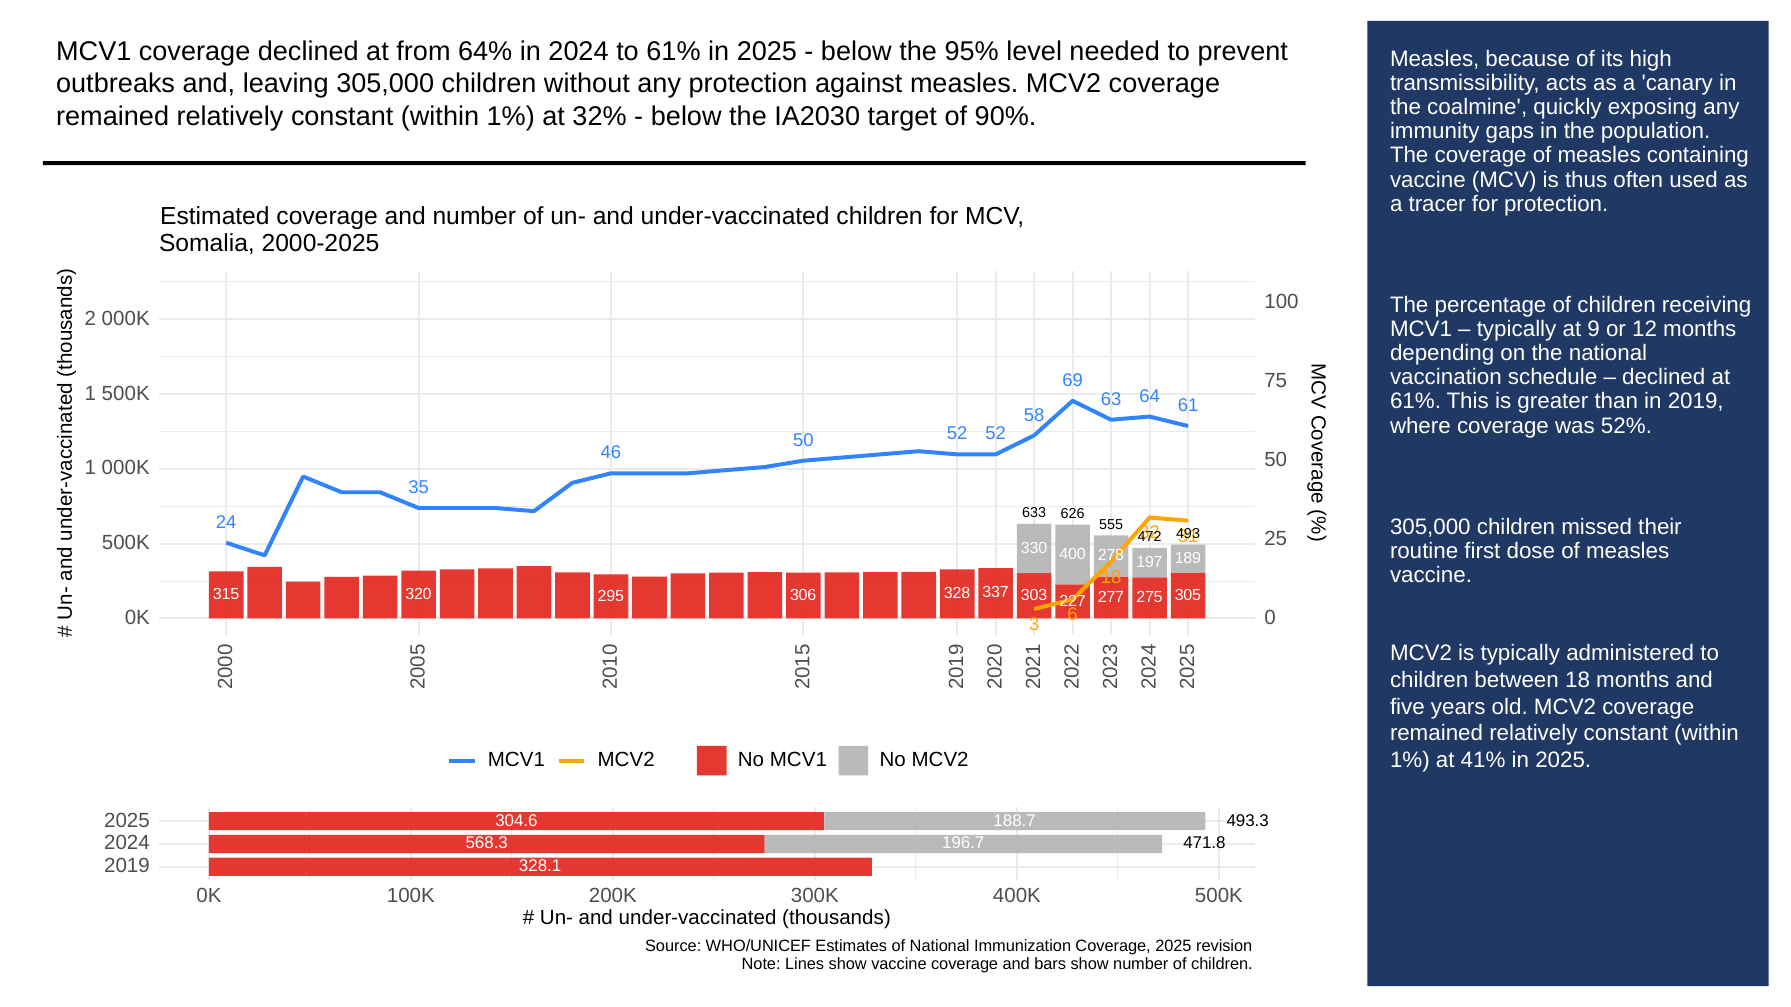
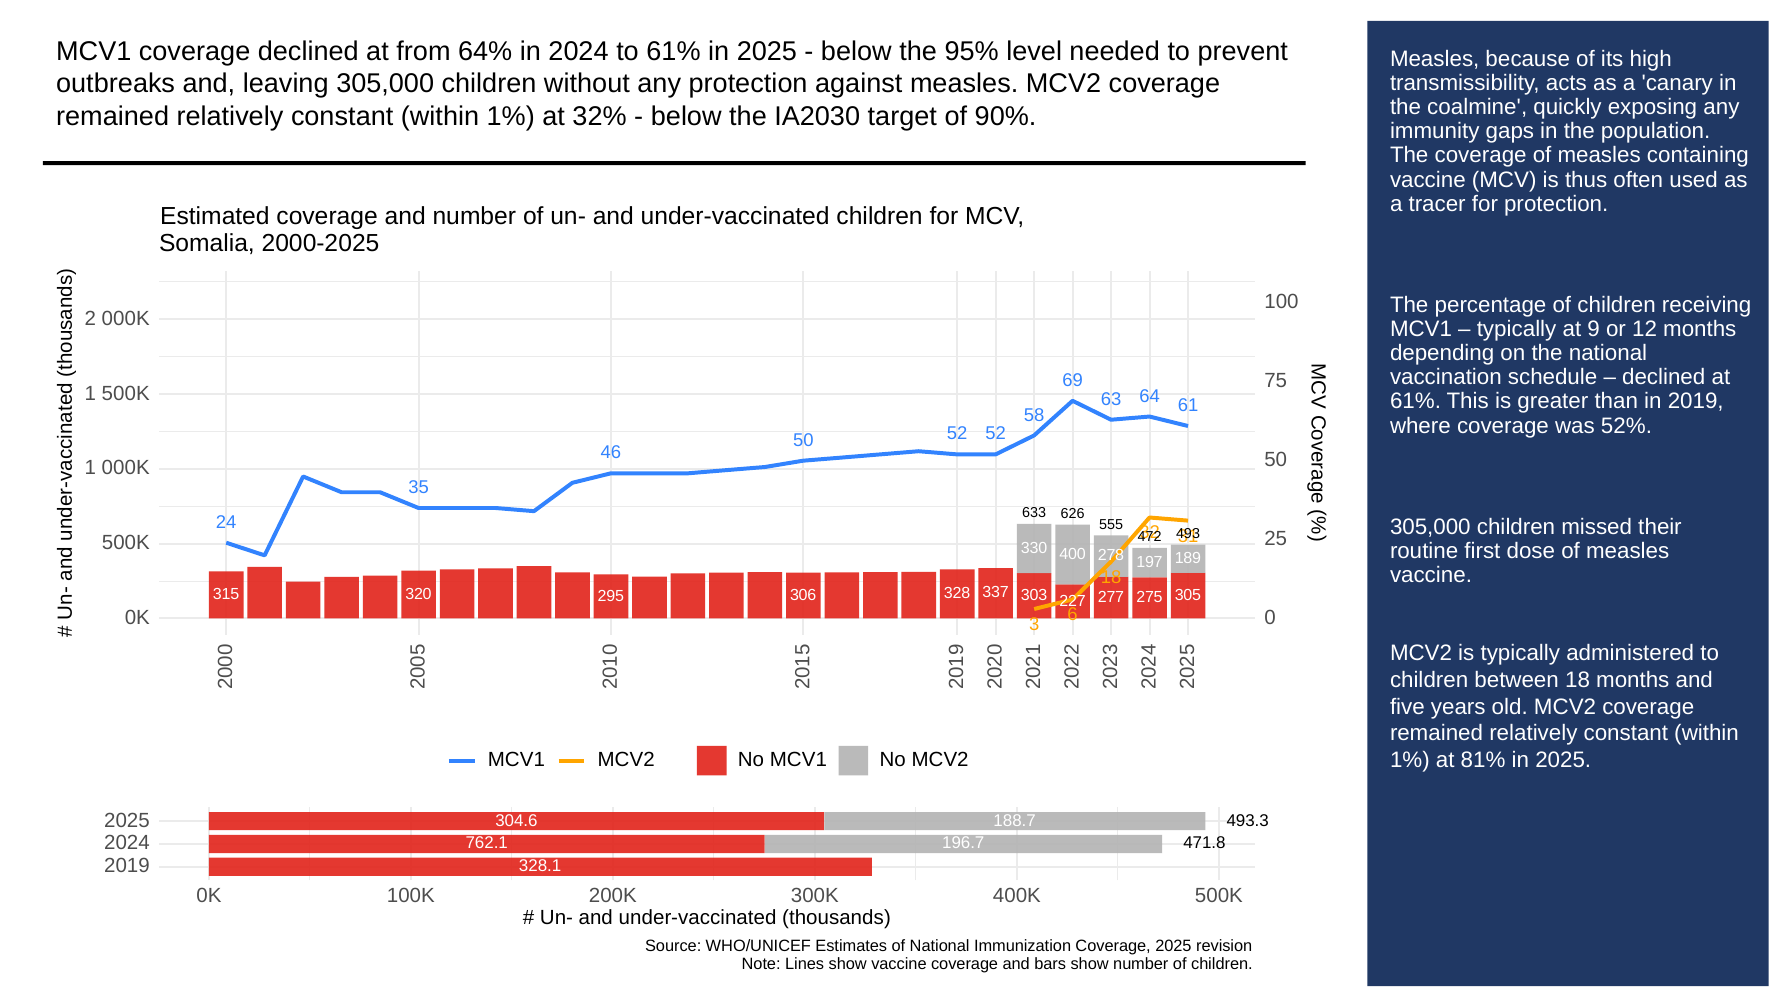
41%: 41% -> 81%
568.3: 568.3 -> 762.1
